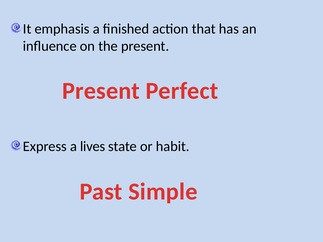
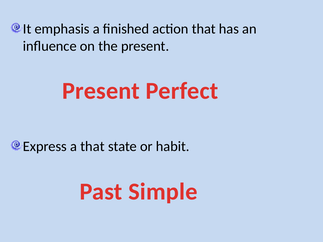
a lives: lives -> that
